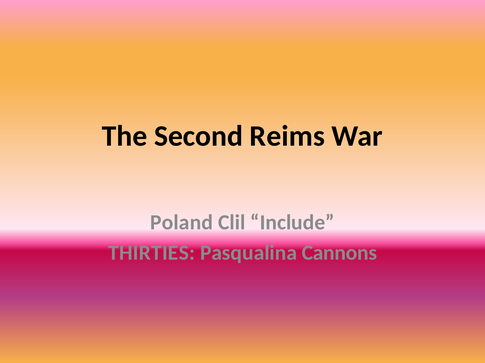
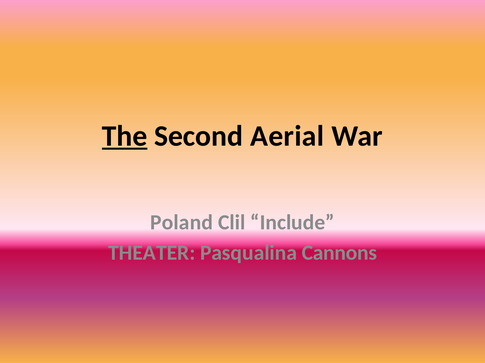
The underline: none -> present
Reims: Reims -> Aerial
THIRTIES: THIRTIES -> THEATER
